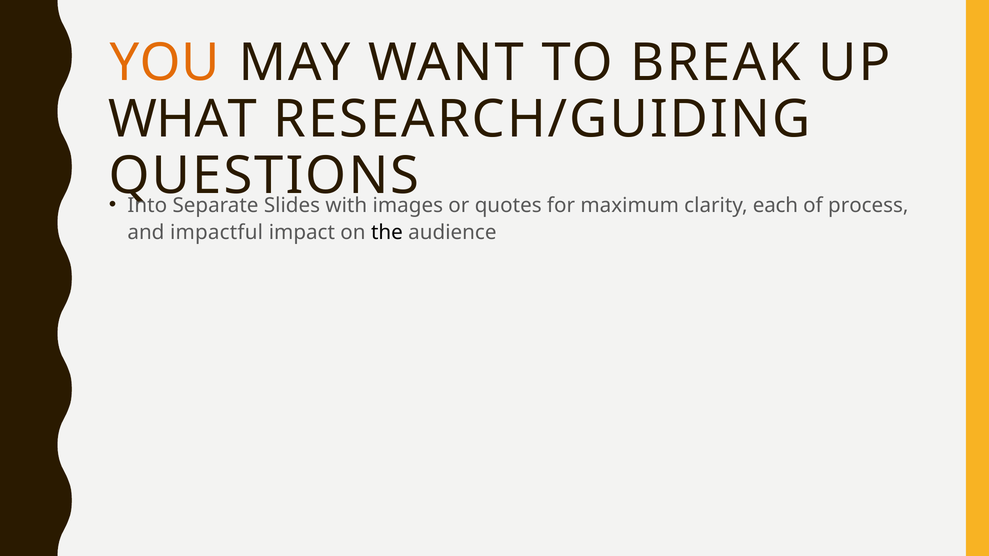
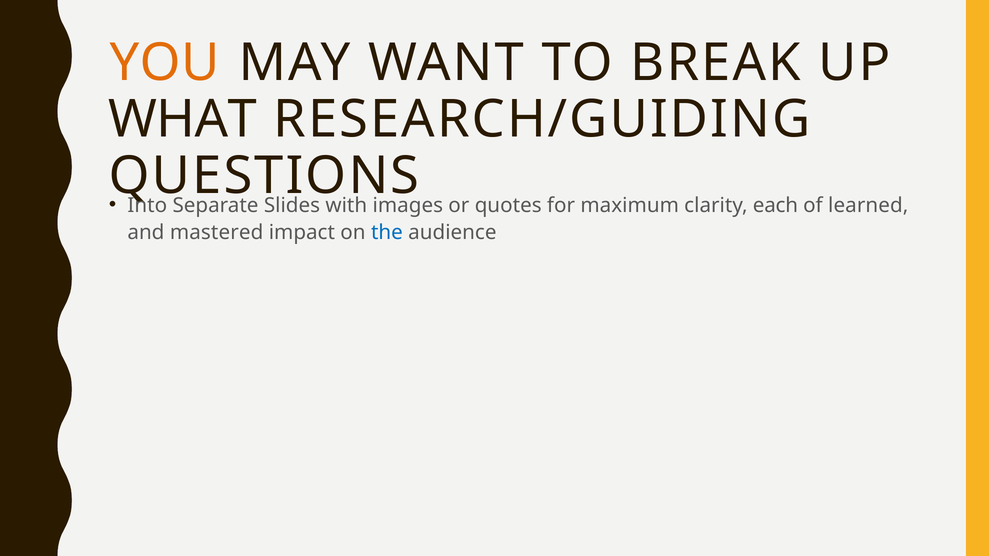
process: process -> learned
impactful: impactful -> mastered
the colour: black -> blue
